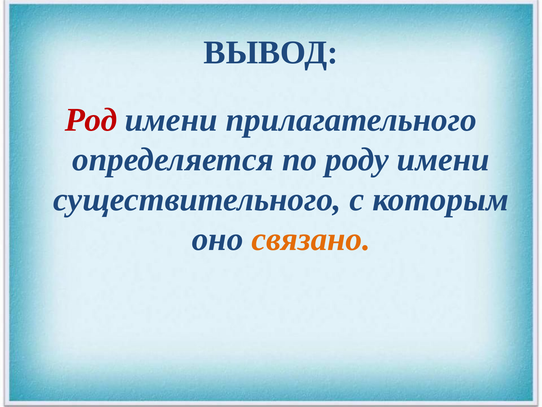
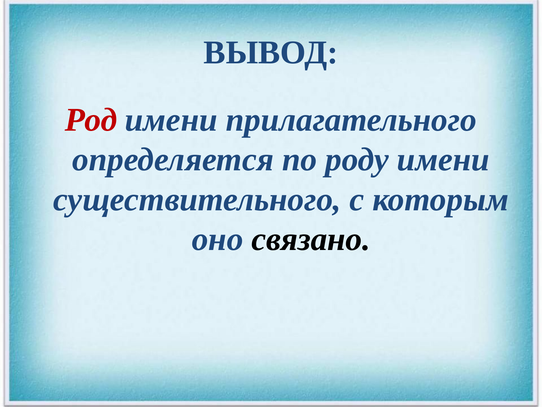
связано colour: orange -> black
